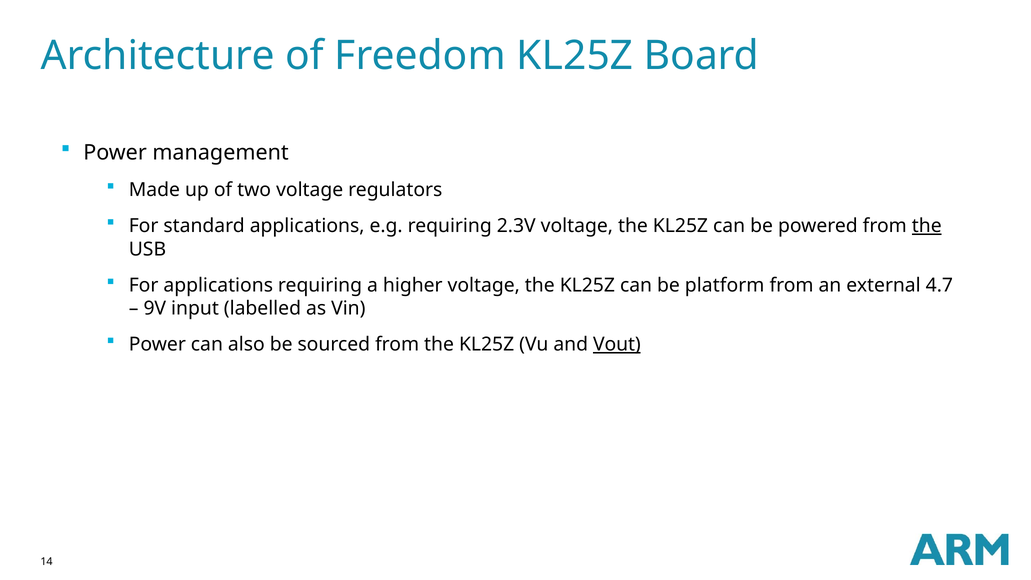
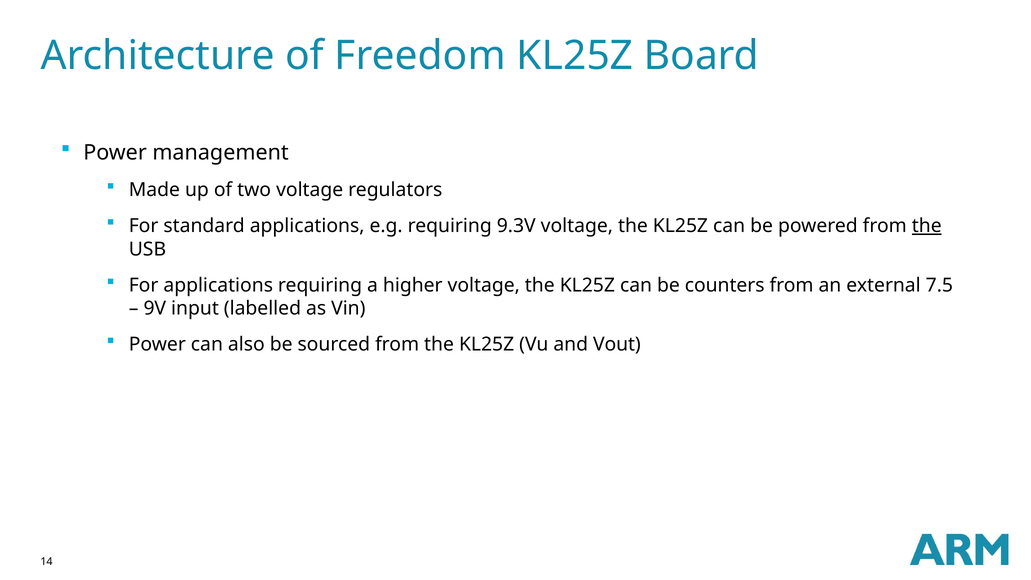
2.3V: 2.3V -> 9.3V
platform: platform -> counters
4.7: 4.7 -> 7.5
Vout underline: present -> none
